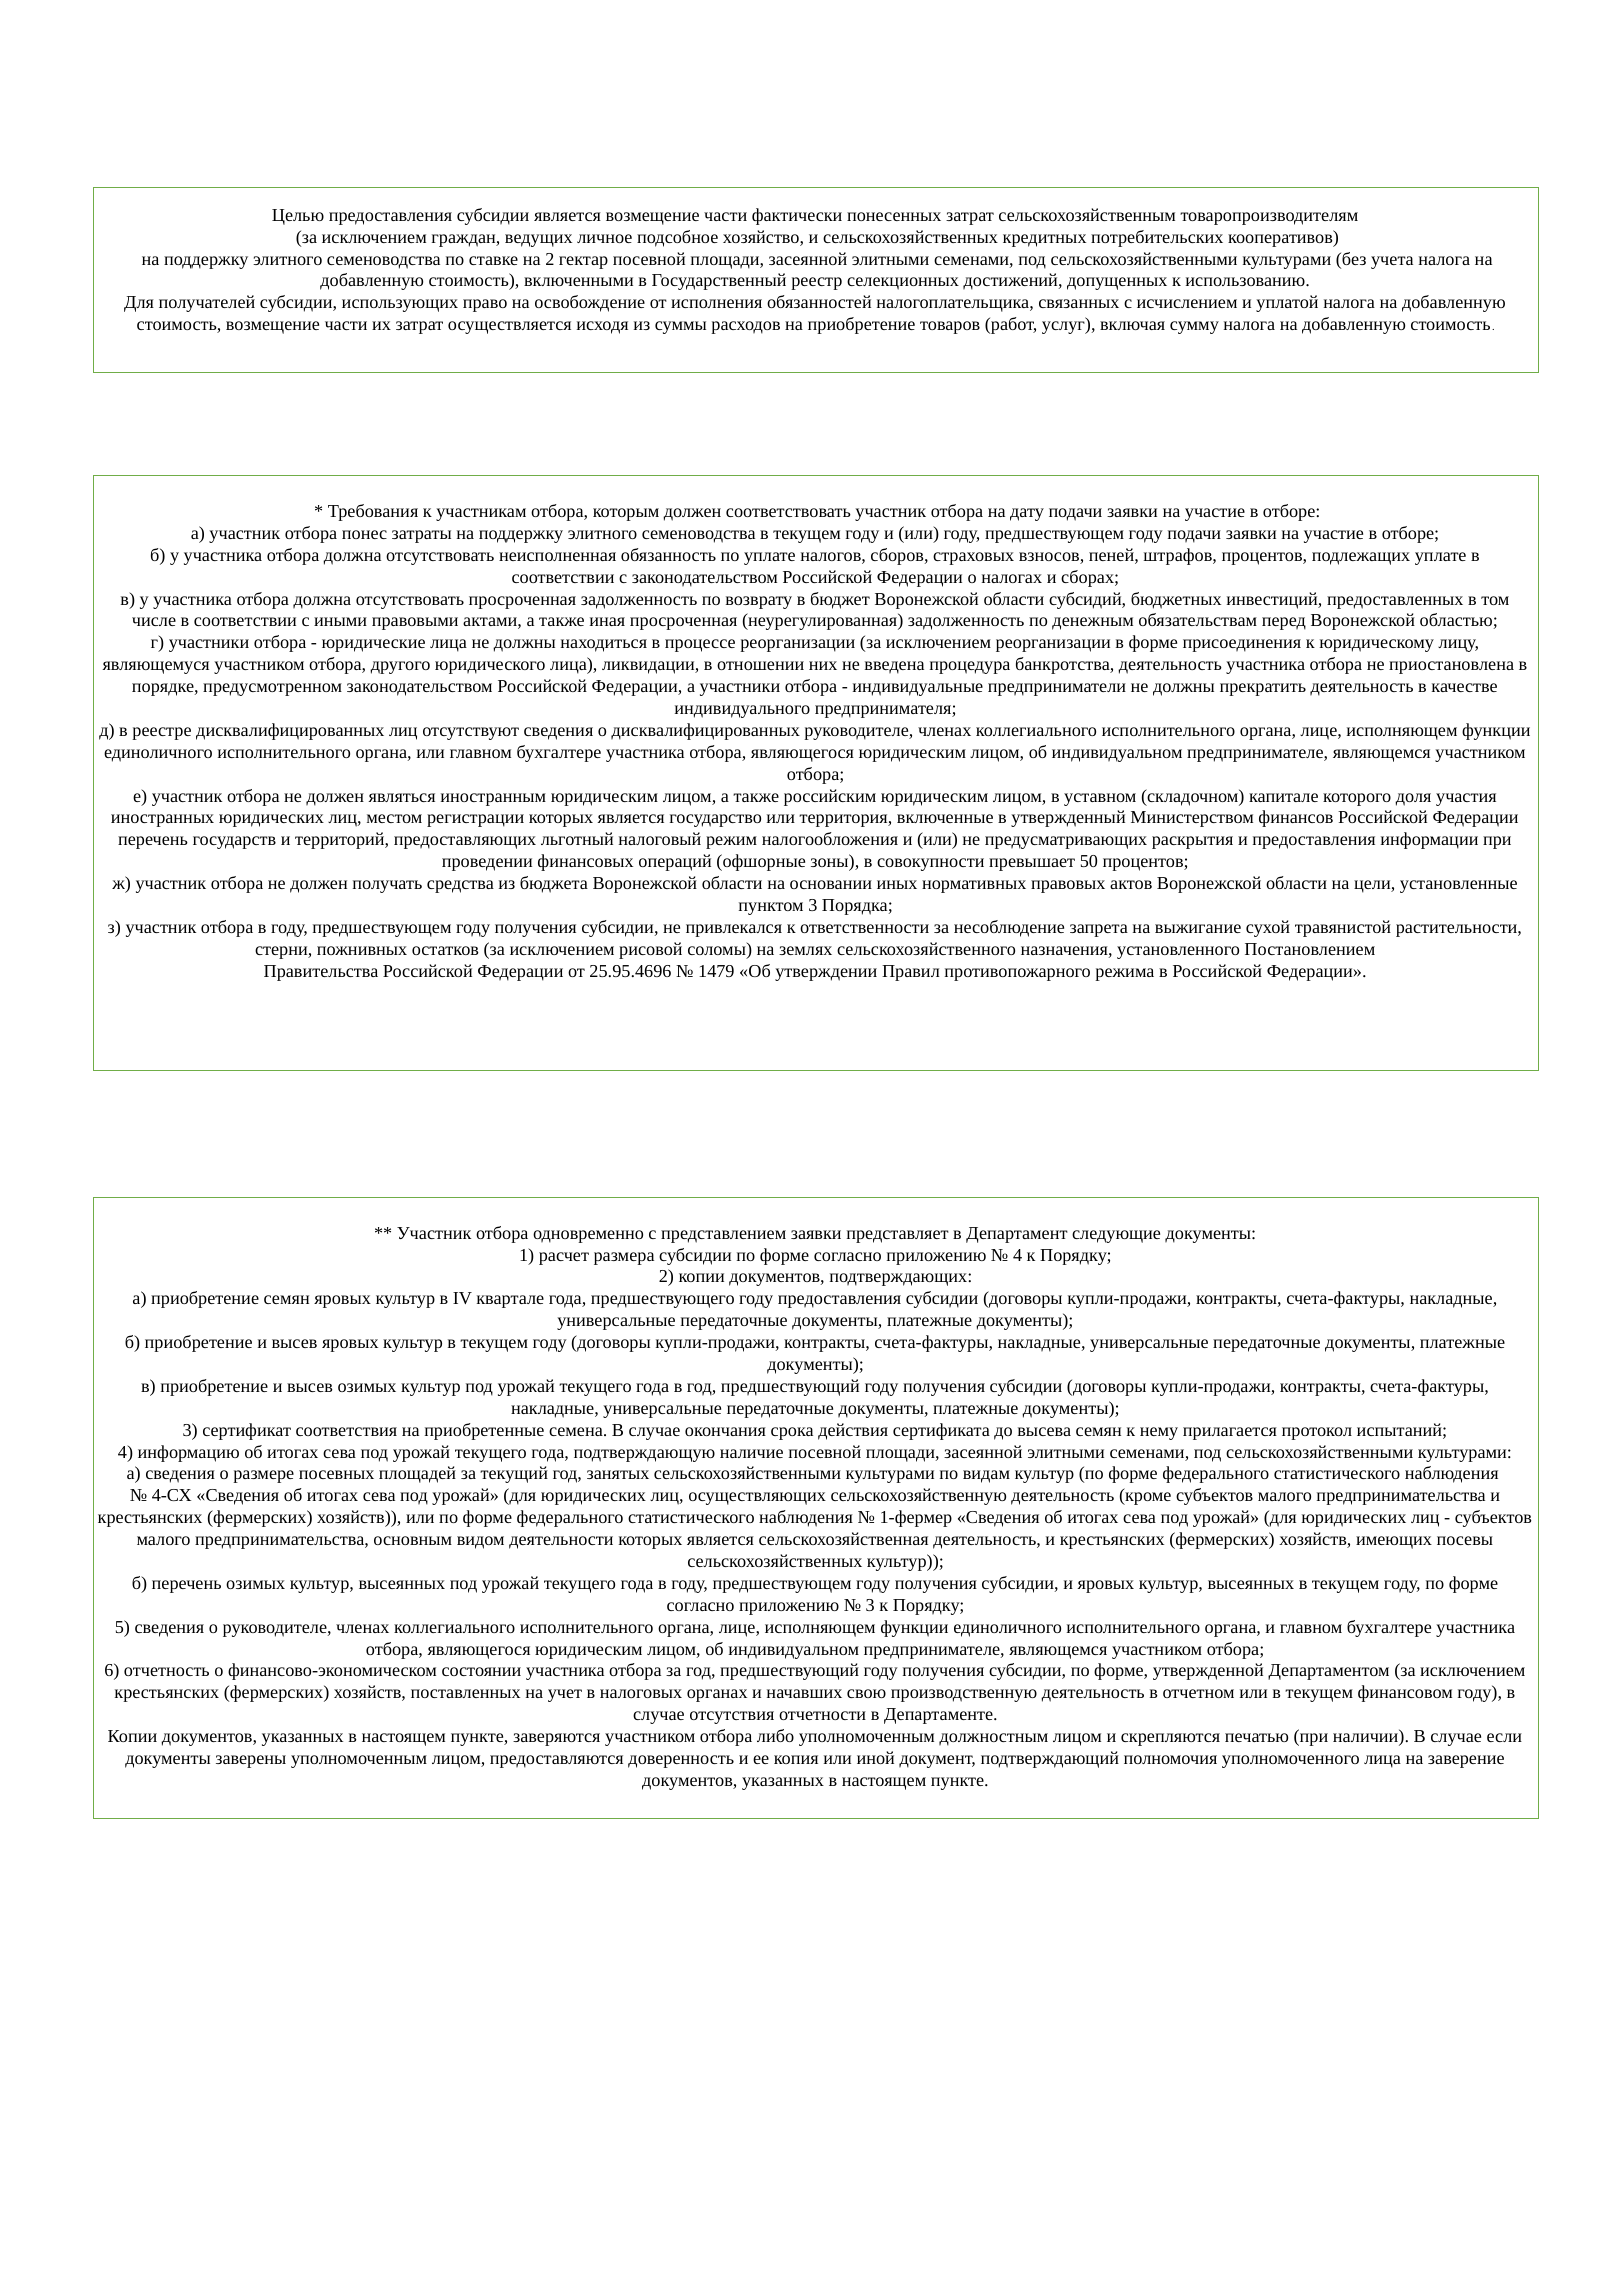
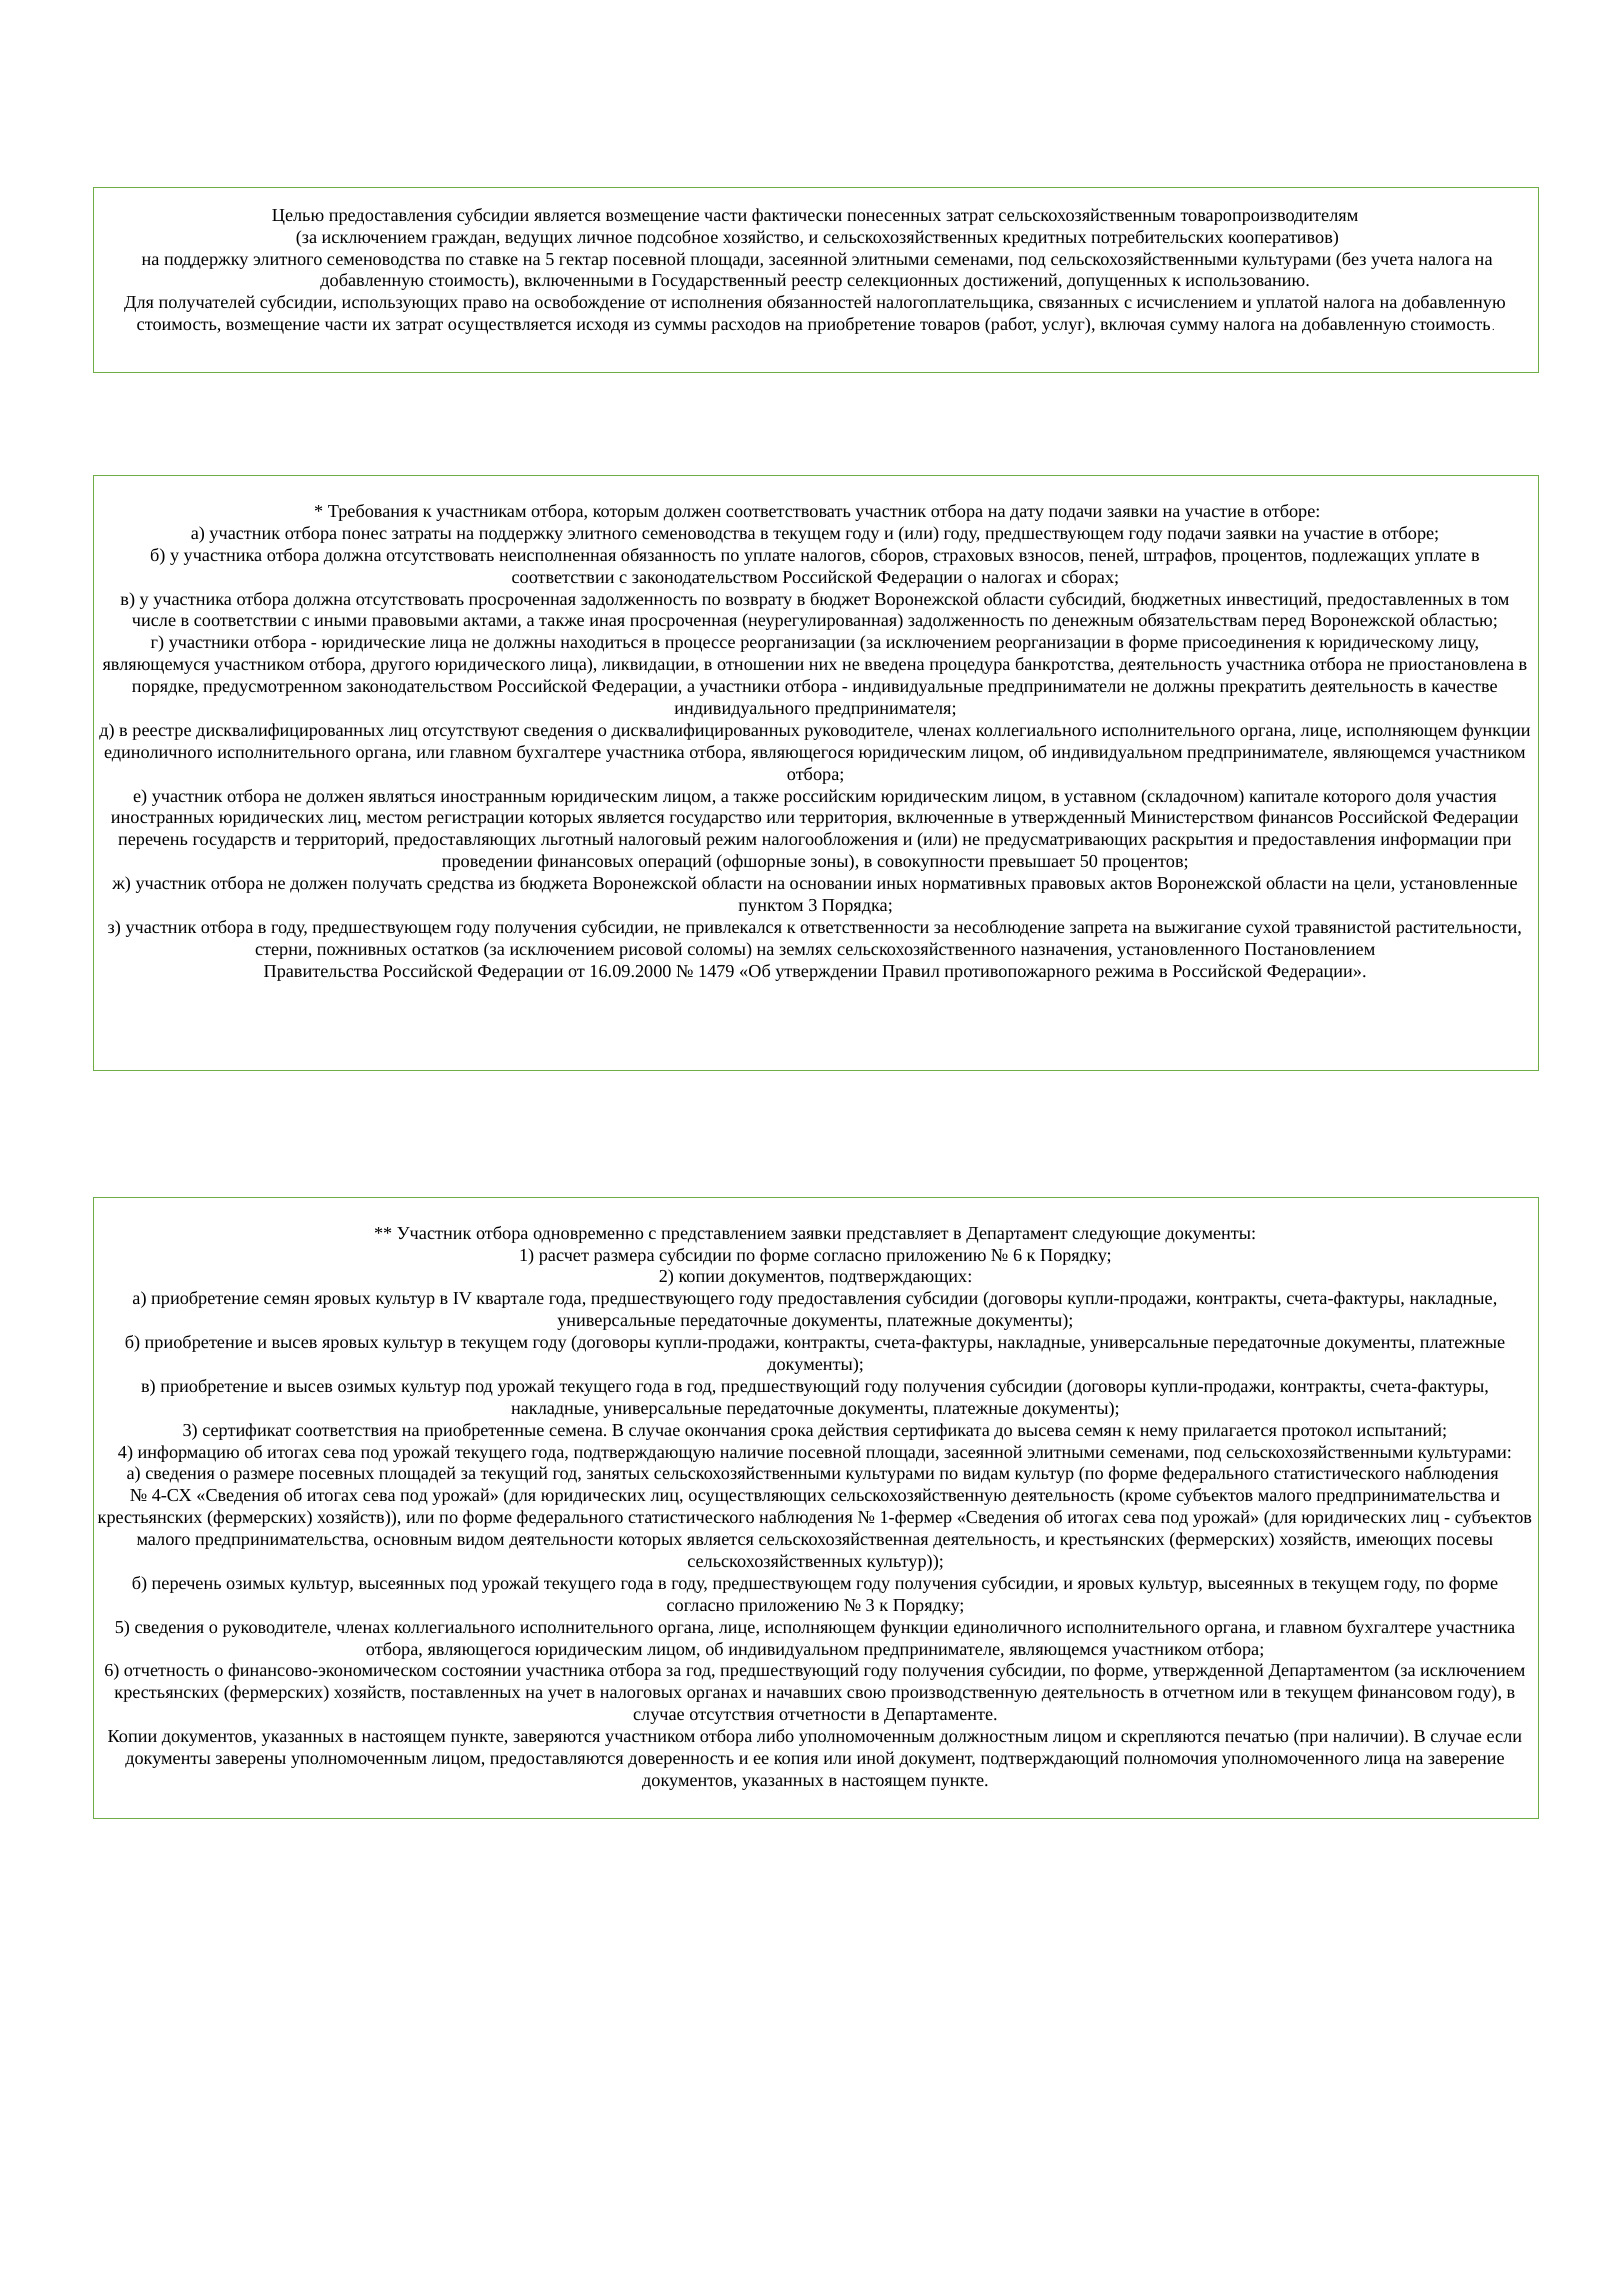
на 2: 2 -> 5
25.95.4696: 25.95.4696 -> 16.09.2000
4 at (1018, 1255): 4 -> 6
